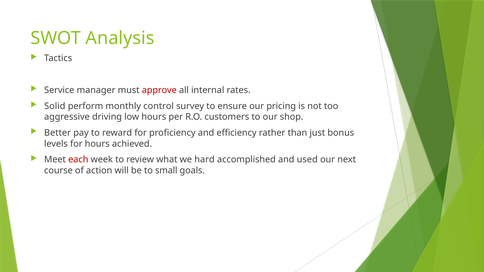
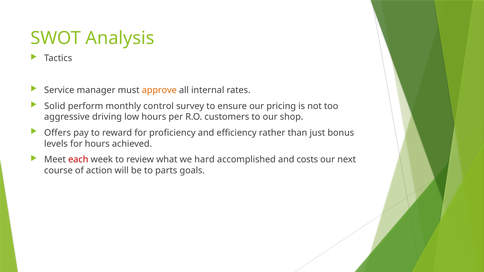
approve colour: red -> orange
Better: Better -> Offers
used: used -> costs
small: small -> parts
